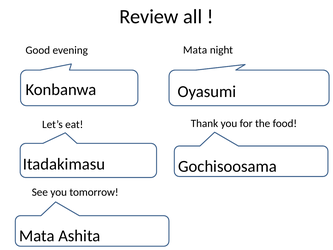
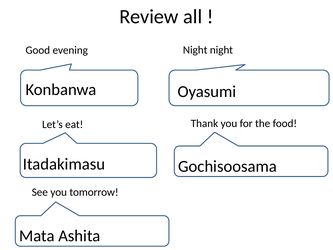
evening Mata: Mata -> Night
